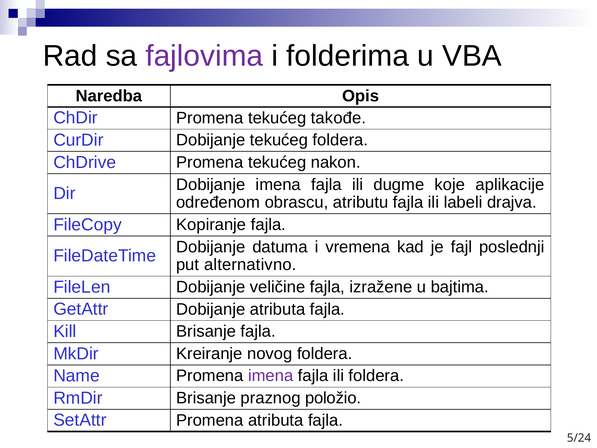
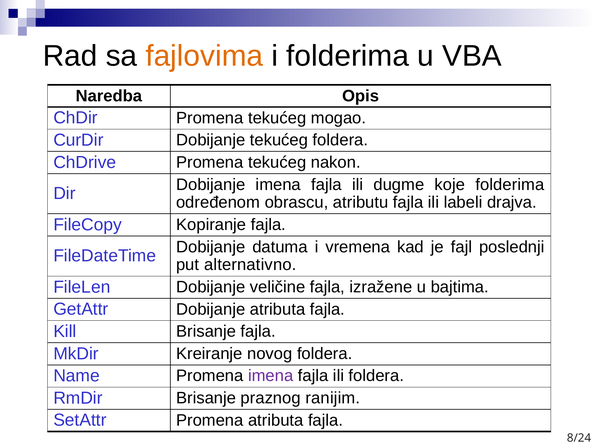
fajlovima colour: purple -> orange
takođe: takođe -> mogao
koje aplikacije: aplikacije -> folderima
položio: položio -> ranijim
5/24: 5/24 -> 8/24
